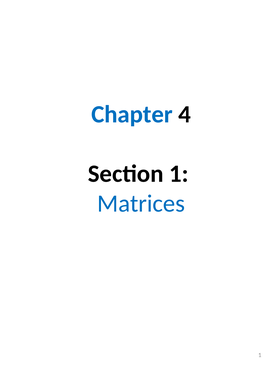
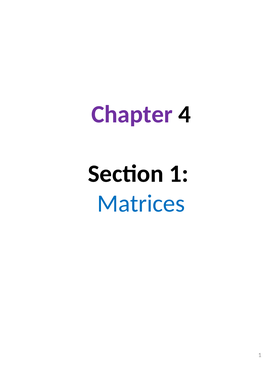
Chapter colour: blue -> purple
